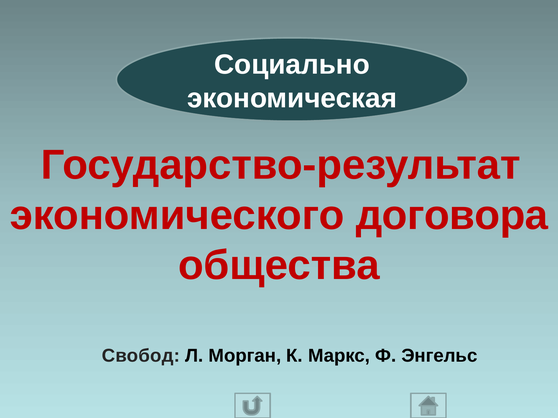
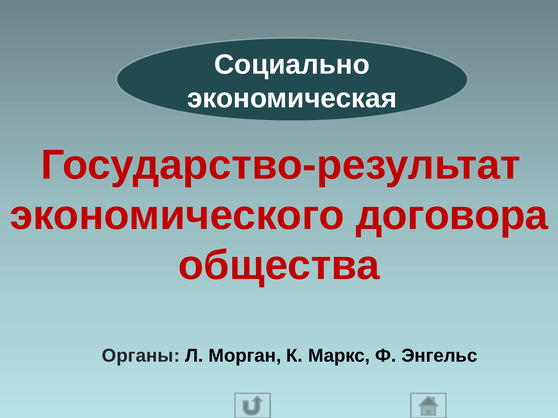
Свобод: Свобод -> Органы
